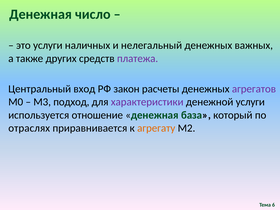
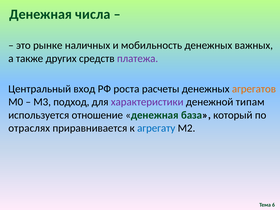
число: число -> числа
это услуги: услуги -> рынке
нелегальный: нелегальный -> мобильность
закон: закон -> роста
агрегатов colour: purple -> orange
денежной услуги: услуги -> типам
агрегату colour: orange -> blue
